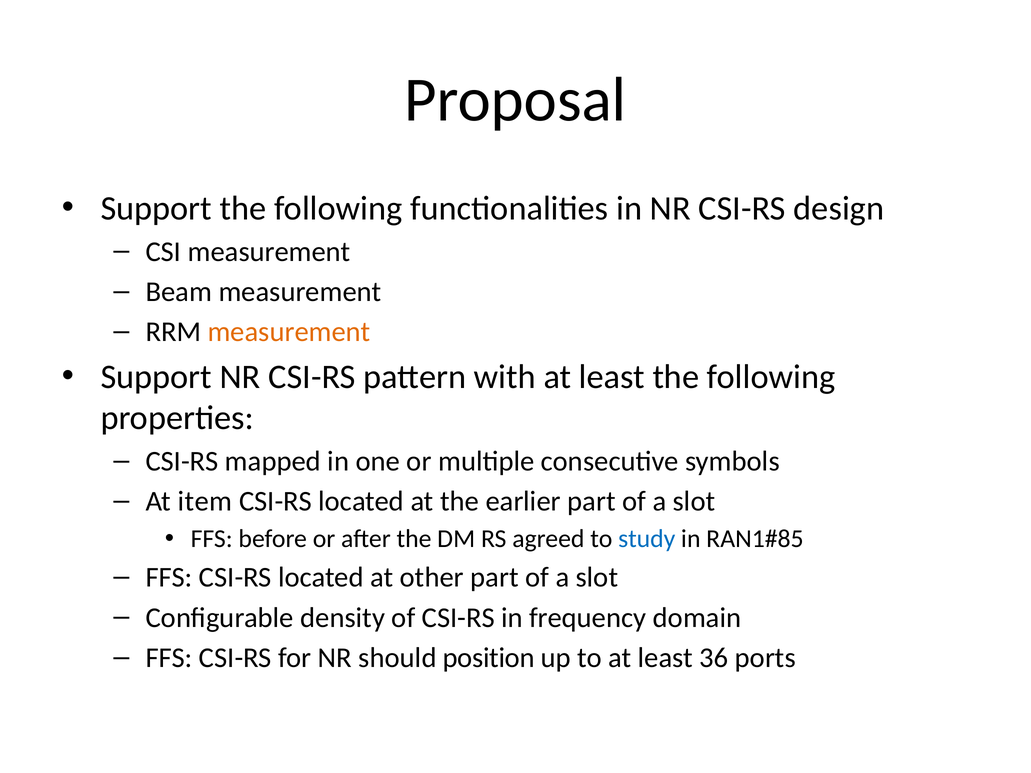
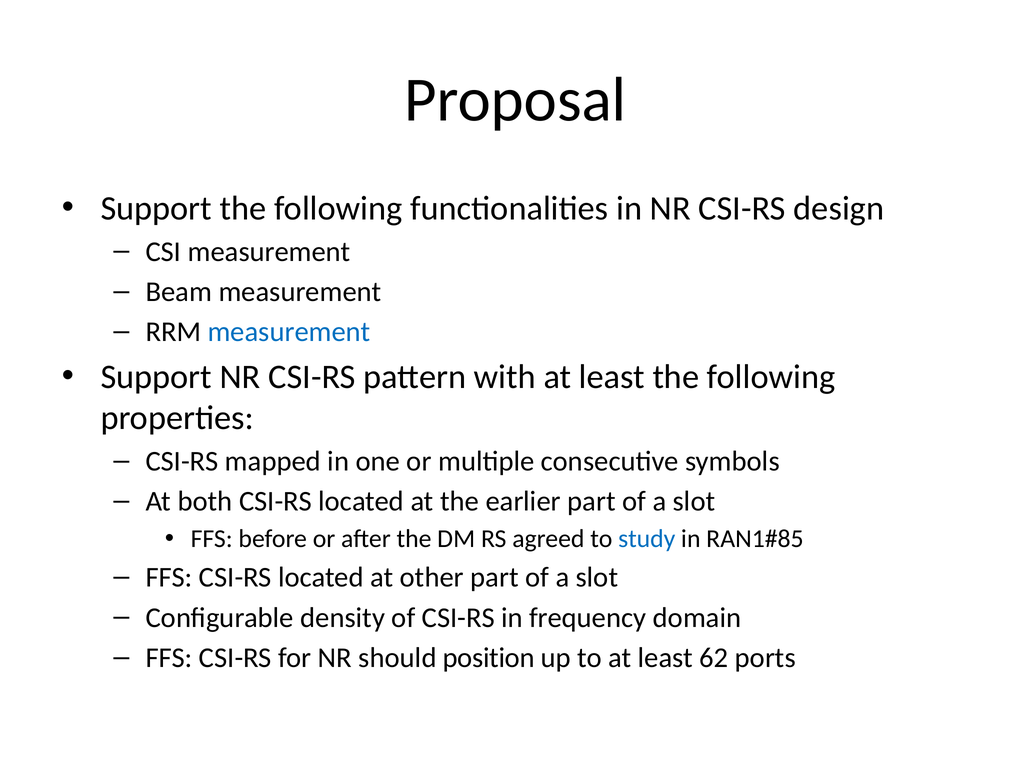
measurement at (289, 332) colour: orange -> blue
item: item -> both
36: 36 -> 62
